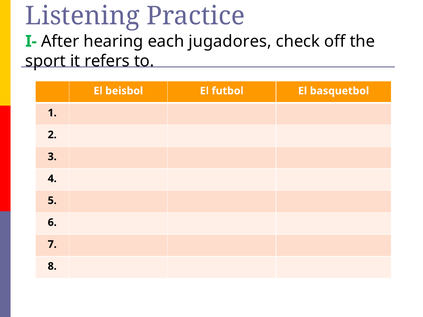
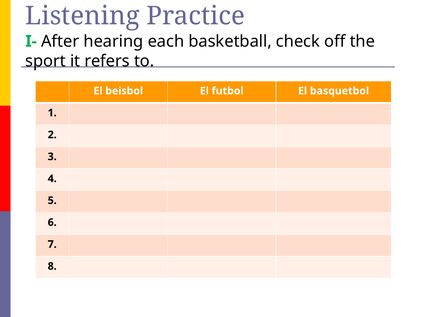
jugadores: jugadores -> basketball
